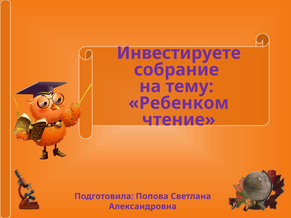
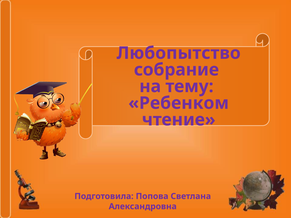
Инвестируете: Инвестируете -> Любопытство
